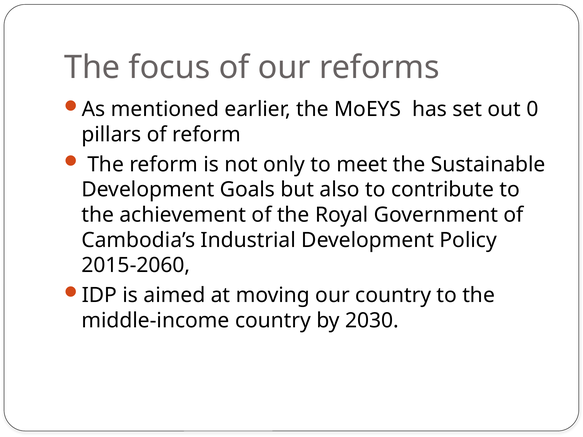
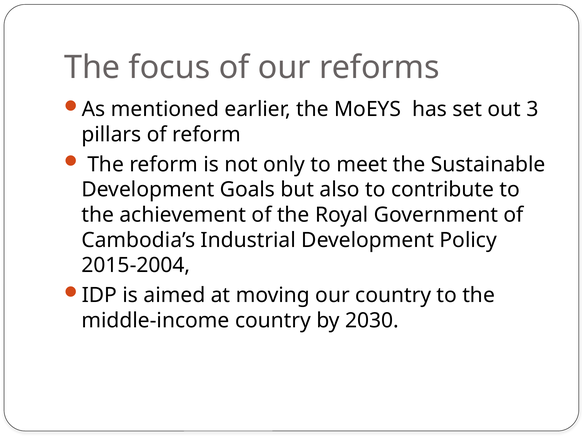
0: 0 -> 3
2015-2060: 2015-2060 -> 2015-2004
